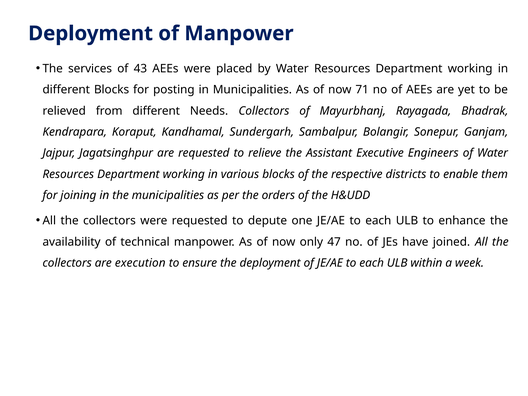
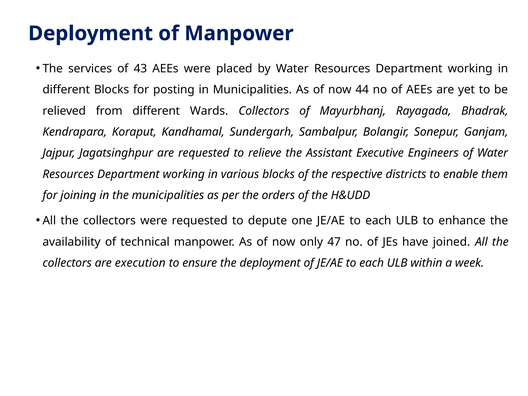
71: 71 -> 44
Needs: Needs -> Wards
